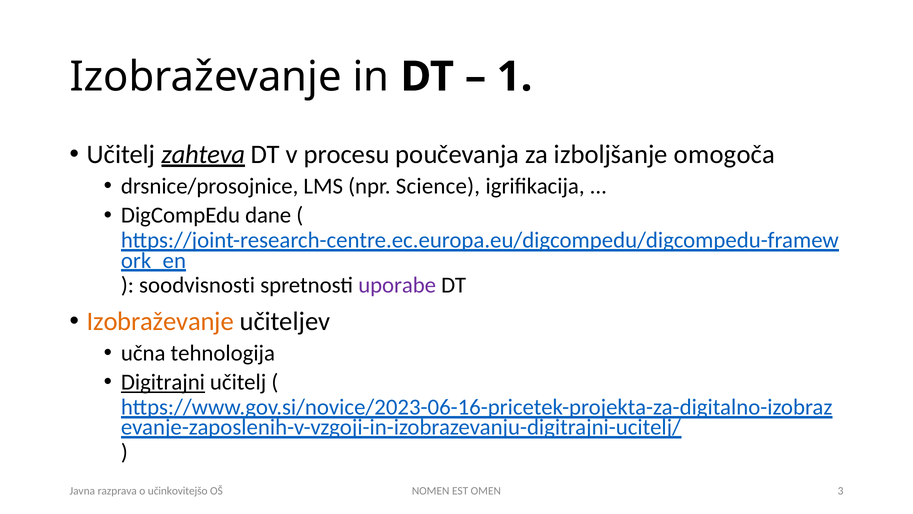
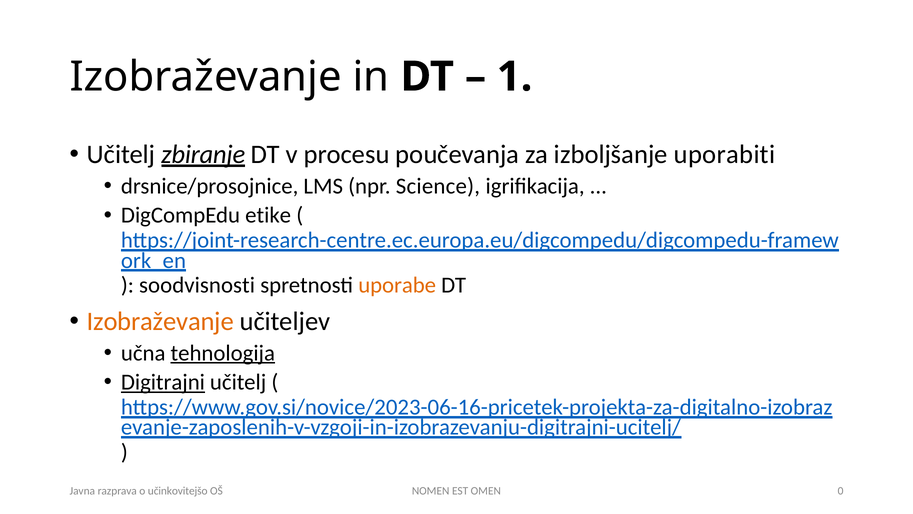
zahteva: zahteva -> zbiranje
omogoča: omogoča -> uporabiti
dane: dane -> etike
uporabe colour: purple -> orange
tehnologija underline: none -> present
3: 3 -> 0
